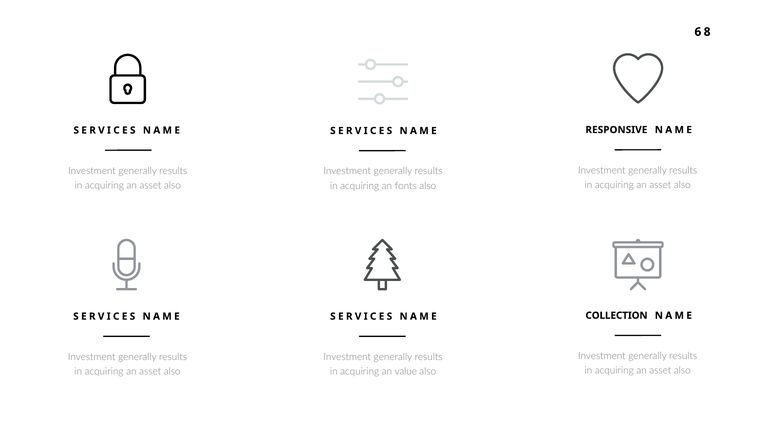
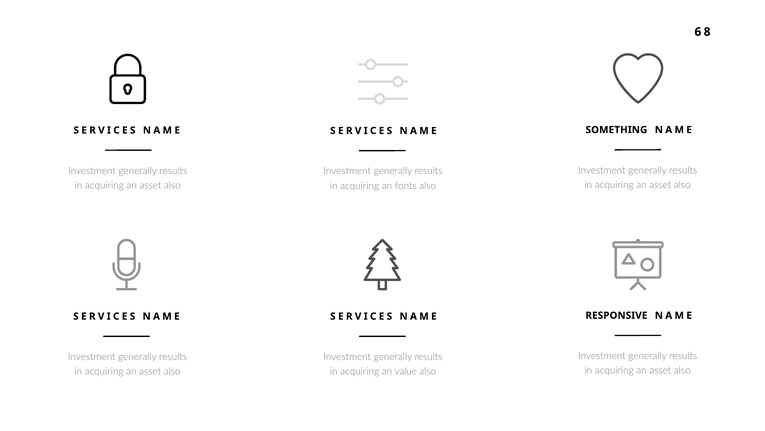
RESPONSIVE: RESPONSIVE -> SOMETHING
COLLECTION: COLLECTION -> RESPONSIVE
